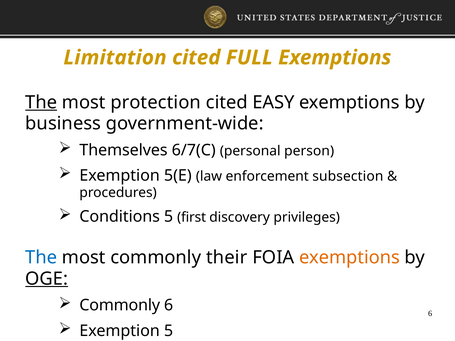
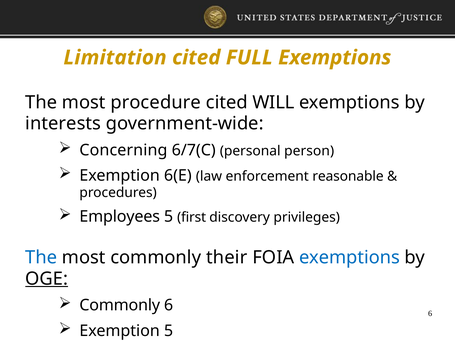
The at (41, 102) underline: present -> none
protection: protection -> procedure
EASY: EASY -> WILL
business: business -> interests
Themselves: Themselves -> Concerning
5(E: 5(E -> 6(E
subsection: subsection -> reasonable
Conditions: Conditions -> Employees
exemptions at (349, 258) colour: orange -> blue
